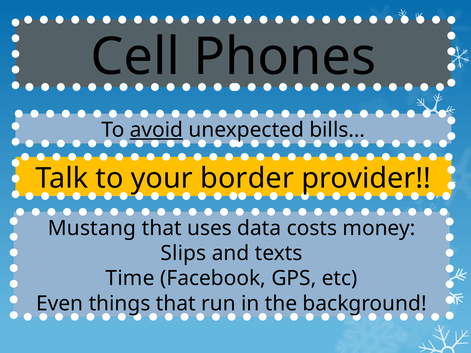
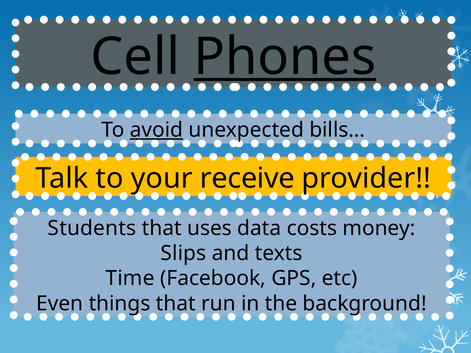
Phones underline: none -> present
border: border -> receive
Mustang: Mustang -> Students
